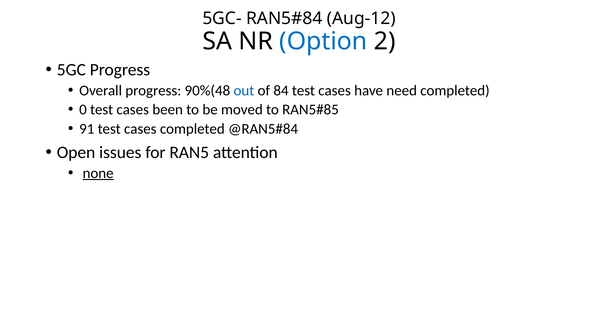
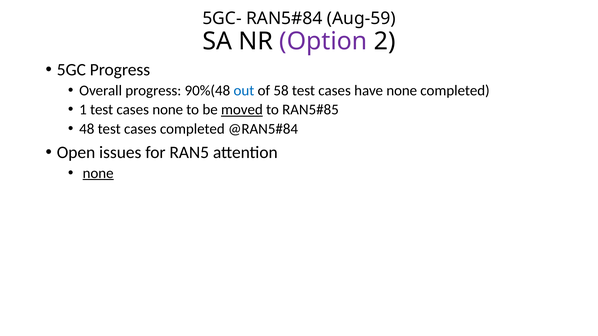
Aug-12: Aug-12 -> Aug-59
Option colour: blue -> purple
84: 84 -> 58
have need: need -> none
0: 0 -> 1
cases been: been -> none
moved underline: none -> present
91: 91 -> 48
